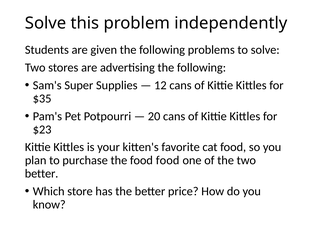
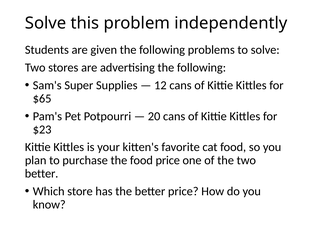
$35: $35 -> $65
food food: food -> price
